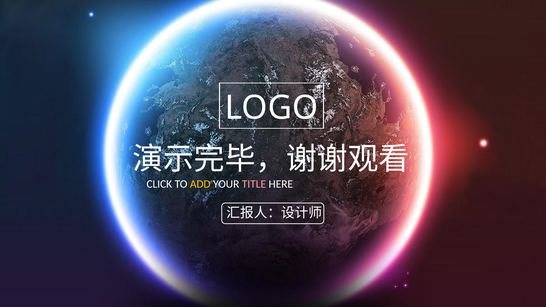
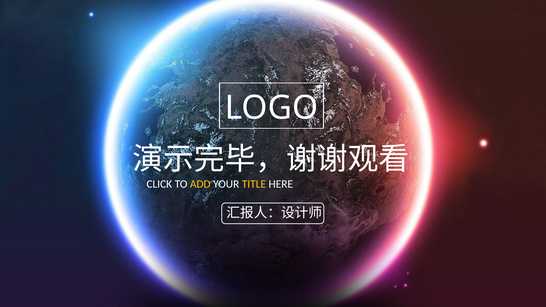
TITLE colour: pink -> yellow
